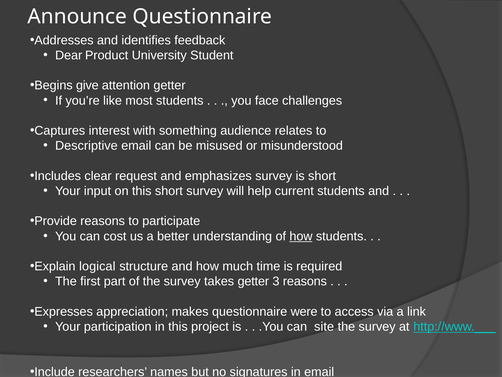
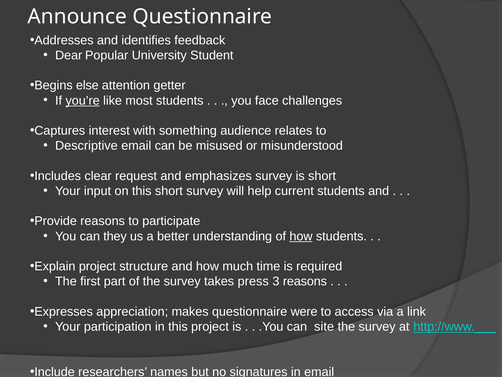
Product: Product -> Popular
give: give -> else
you’re underline: none -> present
cost: cost -> they
Explain logical: logical -> project
takes getter: getter -> press
